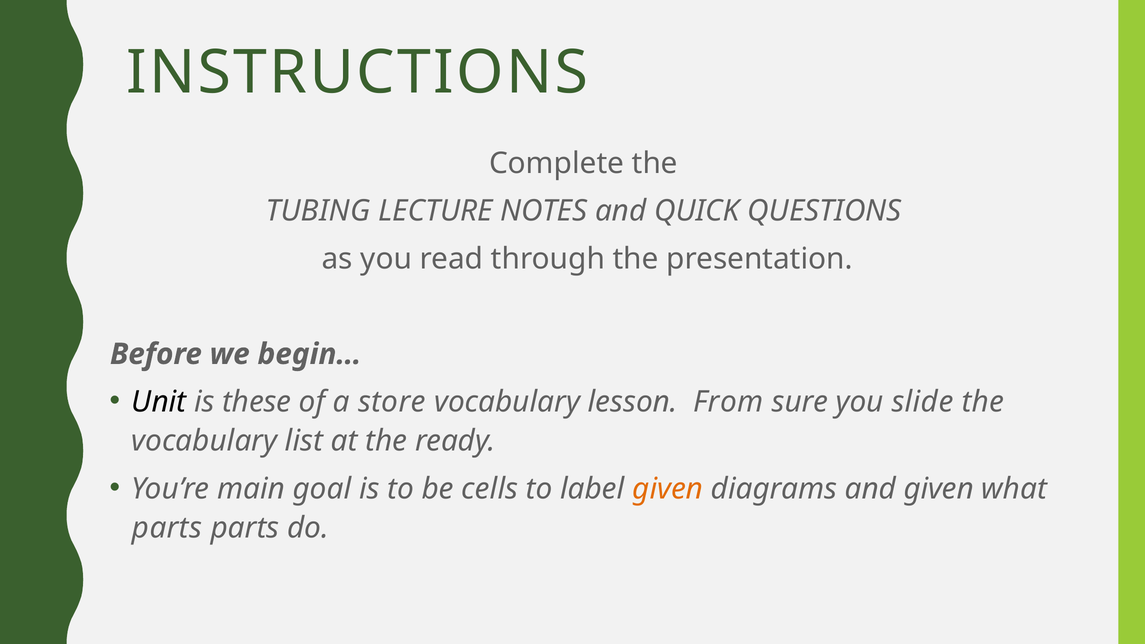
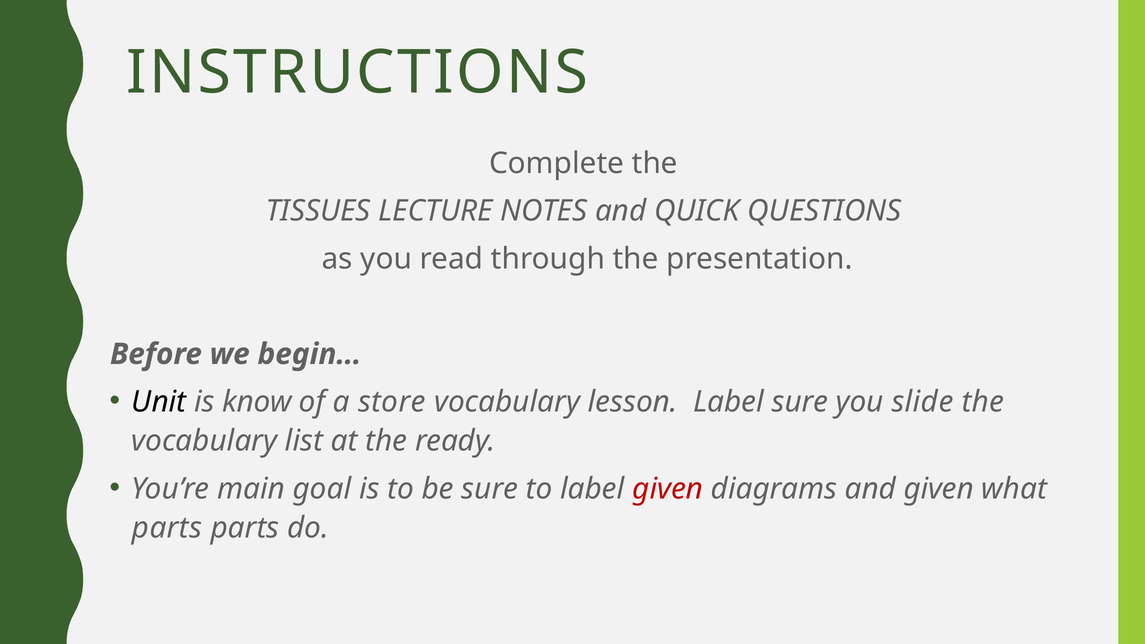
TUBING: TUBING -> TISSUES
these: these -> know
lesson From: From -> Label
be cells: cells -> sure
given at (668, 489) colour: orange -> red
